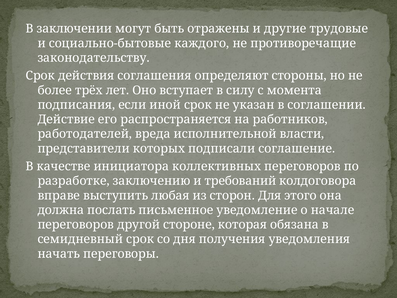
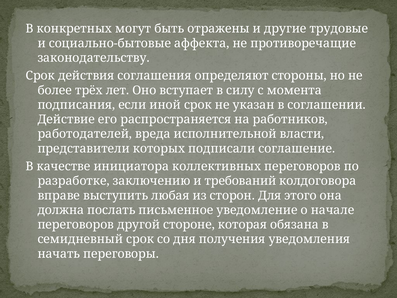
заключении: заключении -> конкретных
каждого: каждого -> аффекта
